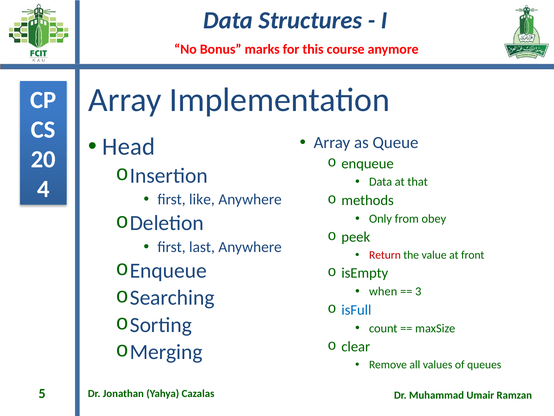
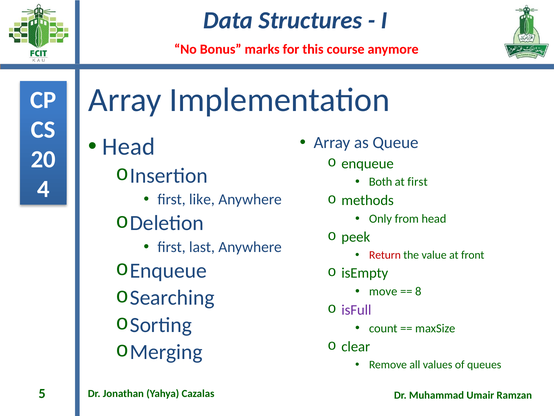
Data at (381, 182): Data -> Both
at that: that -> first
from obey: obey -> head
when: when -> move
3: 3 -> 8
isFull colour: blue -> purple
